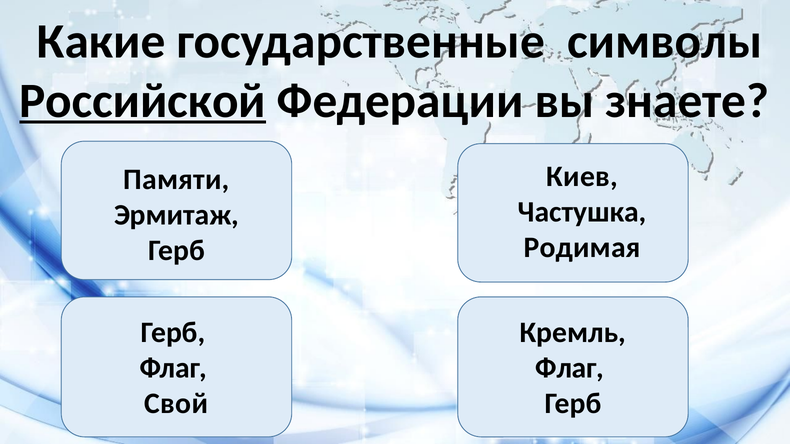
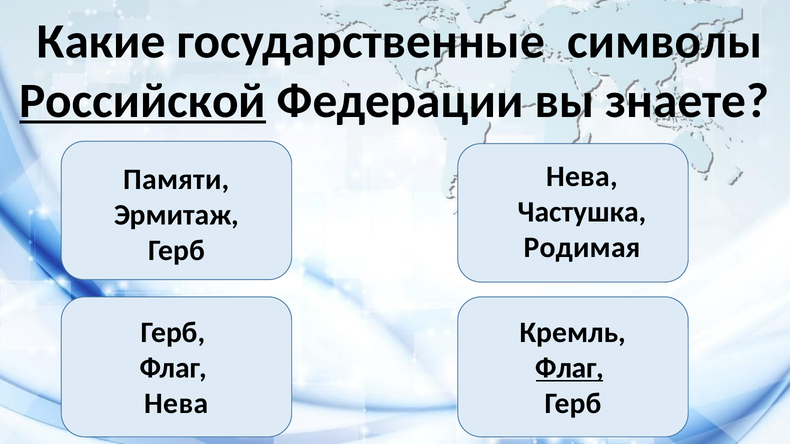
Киев at (582, 177): Киев -> Нева
Флаг at (570, 368) underline: none -> present
Свой at (176, 404): Свой -> Нева
